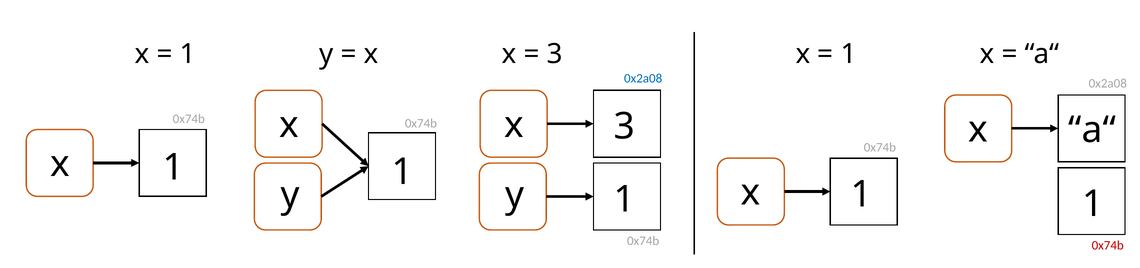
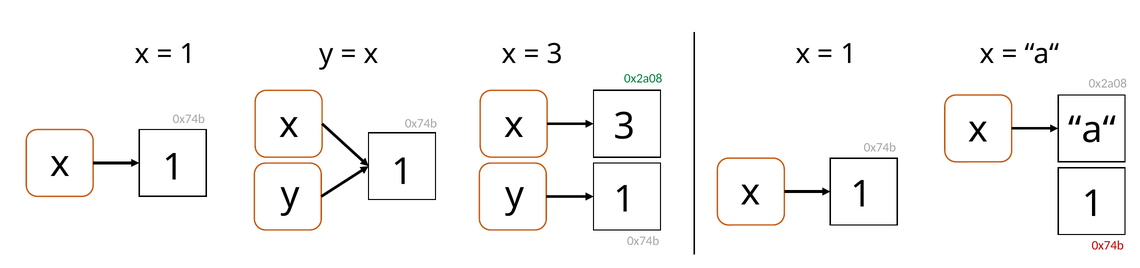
0x2a08 at (643, 79) colour: blue -> green
